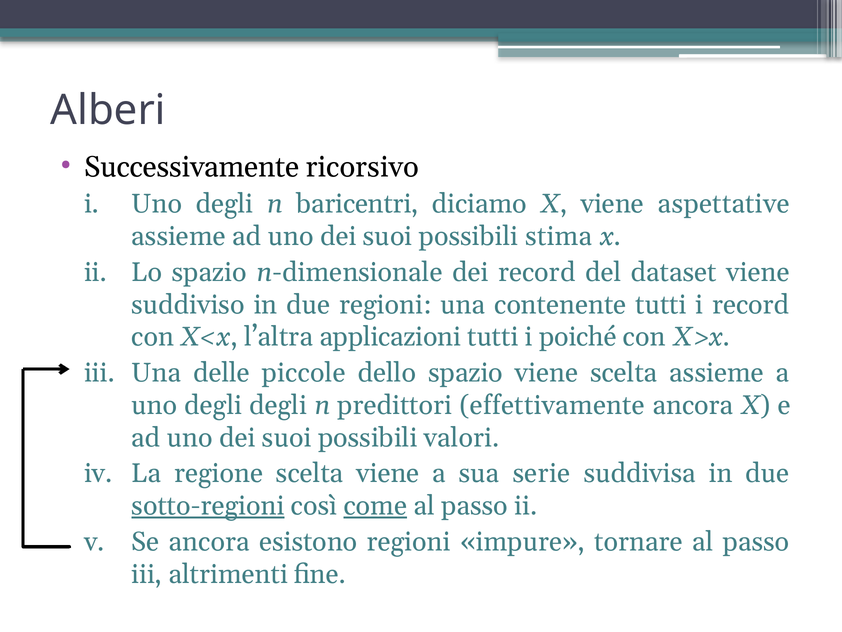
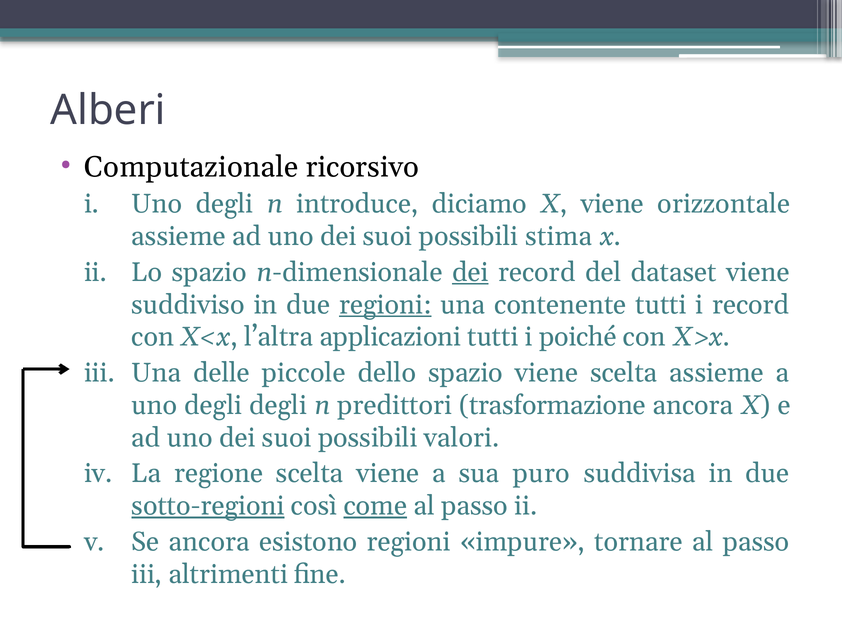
Successivamente: Successivamente -> Computazionale
baricentri: baricentri -> introduce
aspettative: aspettative -> orizzontale
dei at (470, 272) underline: none -> present
regioni at (385, 304) underline: none -> present
effettivamente: effettivamente -> trasformazione
serie: serie -> puro
